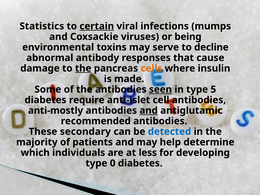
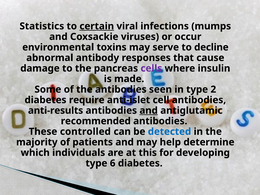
being: being -> occur
the at (83, 68) underline: present -> none
cells colour: orange -> purple
seen underline: present -> none
5: 5 -> 2
anti-mostly: anti-mostly -> anti-results
secondary: secondary -> controlled
less: less -> this
0: 0 -> 6
